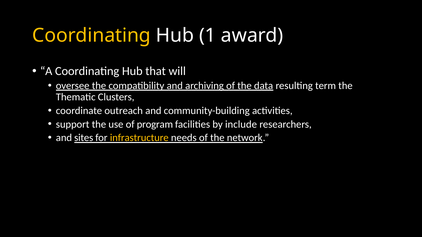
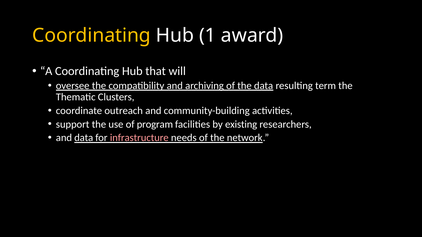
include: include -> existing
and sites: sites -> data
infrastructure colour: yellow -> pink
